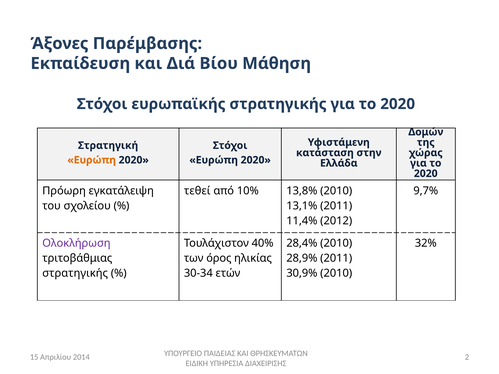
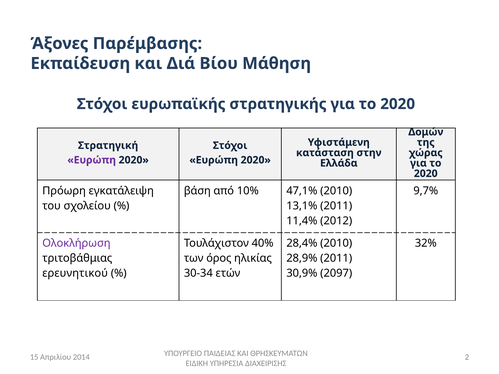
Ευρώπη at (92, 160) colour: orange -> purple
τεθεί: τεθεί -> βάση
13,8%: 13,8% -> 47,1%
στρατηγικής at (75, 274): στρατηγικής -> ερευνητικού
30,9% 2010: 2010 -> 2097
